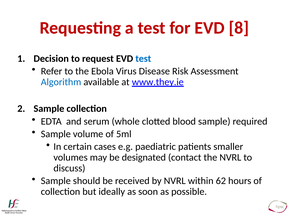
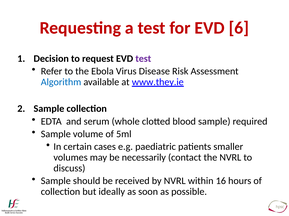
8: 8 -> 6
test at (143, 59) colour: blue -> purple
designated: designated -> necessarily
62: 62 -> 16
